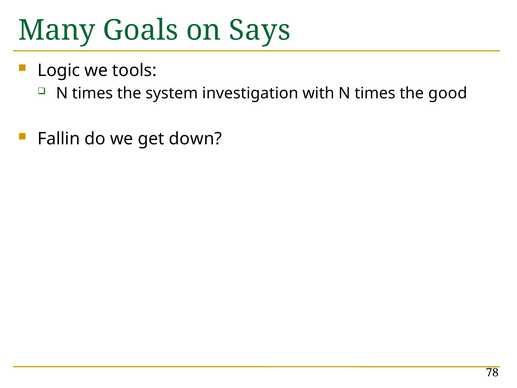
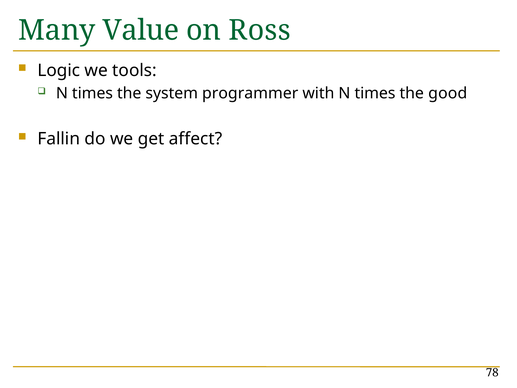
Goals: Goals -> Value
Says: Says -> Ross
investigation: investigation -> programmer
down: down -> affect
